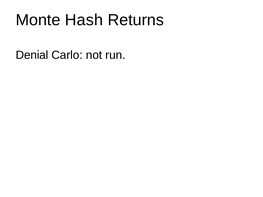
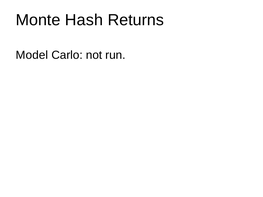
Denial: Denial -> Model
